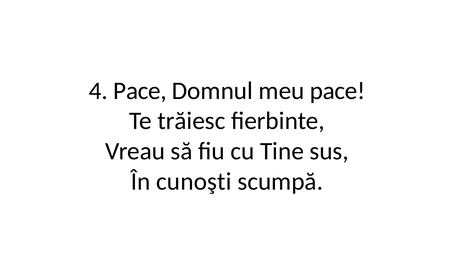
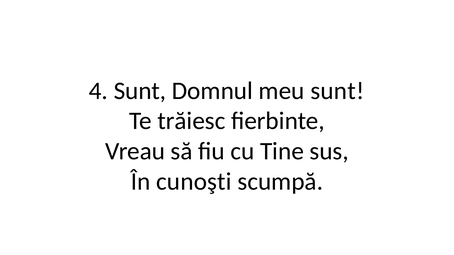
4 Pace: Pace -> Sunt
meu pace: pace -> sunt
